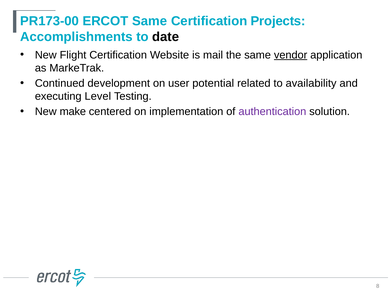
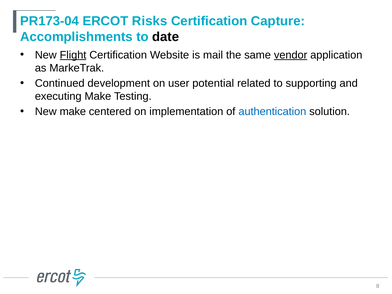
PR173-00: PR173-00 -> PR173-04
ERCOT Same: Same -> Risks
Projects: Projects -> Capture
Flight underline: none -> present
availability: availability -> supporting
executing Level: Level -> Make
authentication colour: purple -> blue
